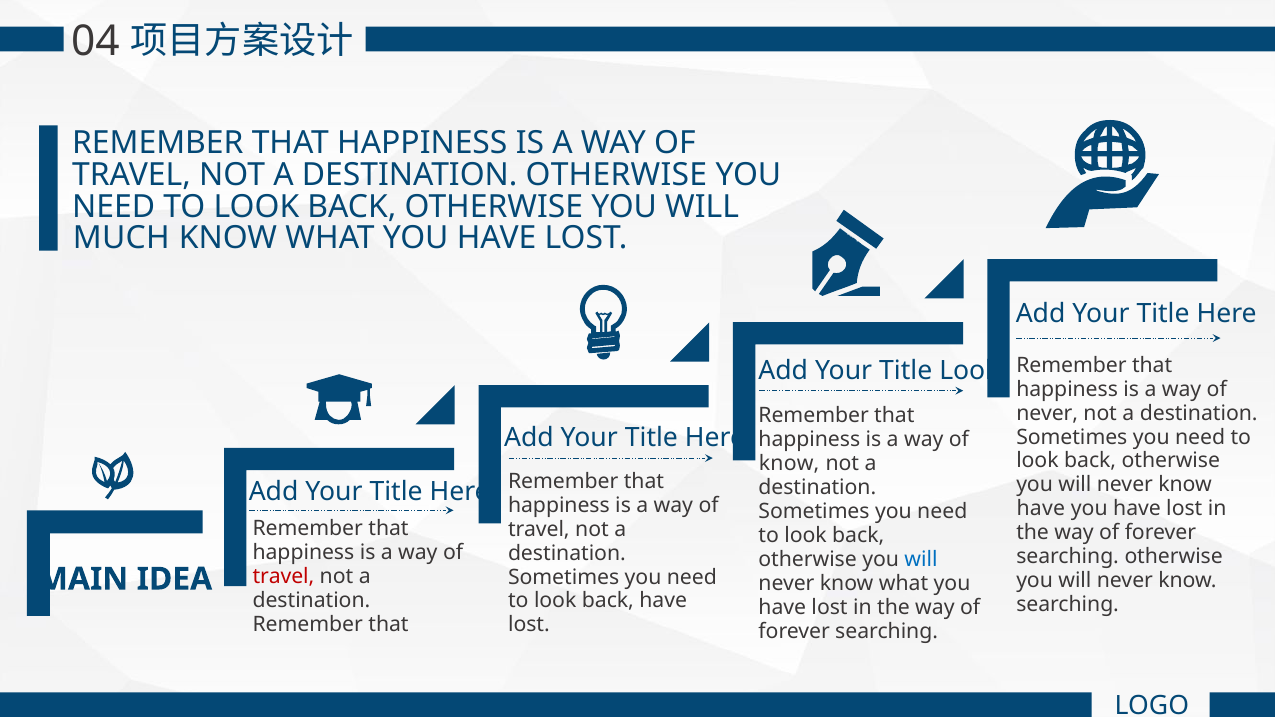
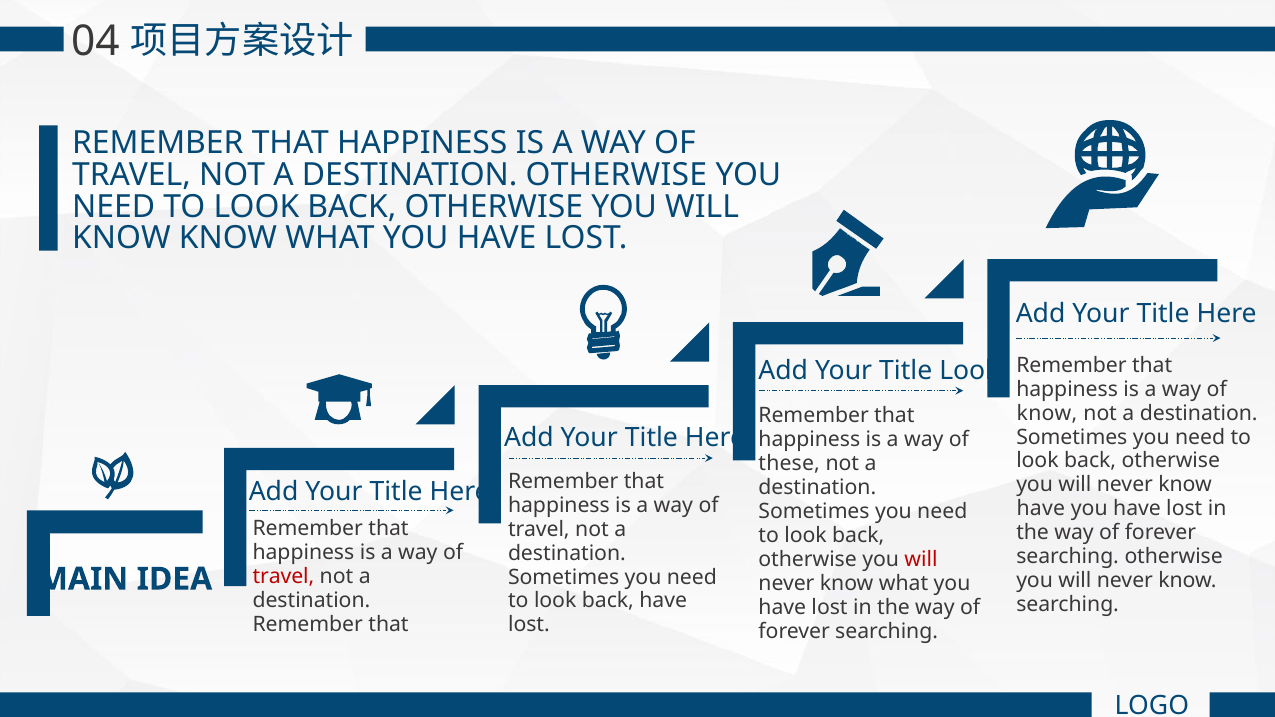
MUCH at (121, 239): MUCH -> KNOW
never at (1047, 413): never -> know
know at (789, 464): know -> these
will at (921, 560) colour: blue -> red
